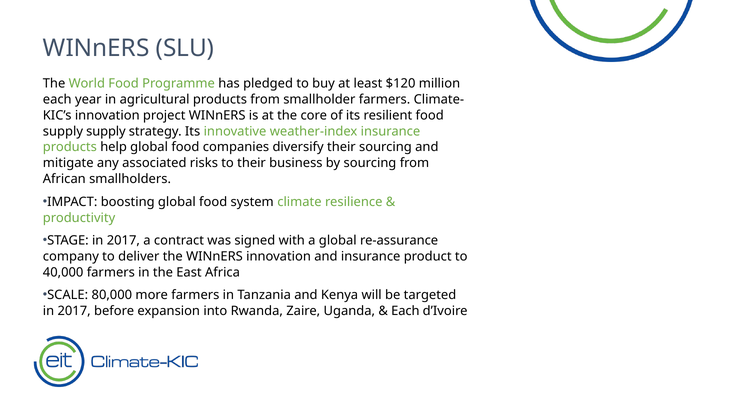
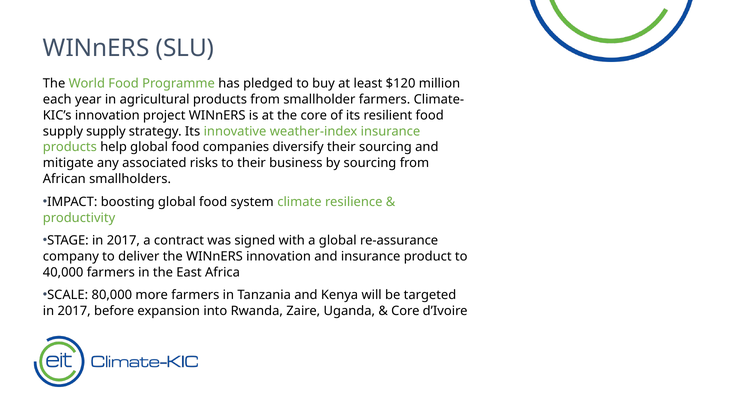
Each at (405, 311): Each -> Core
